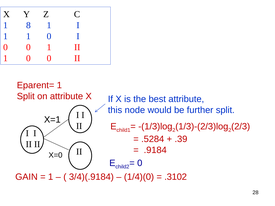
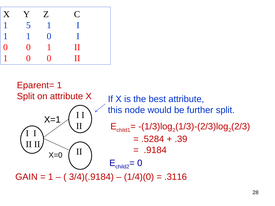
8: 8 -> 5
.3102: .3102 -> .3116
